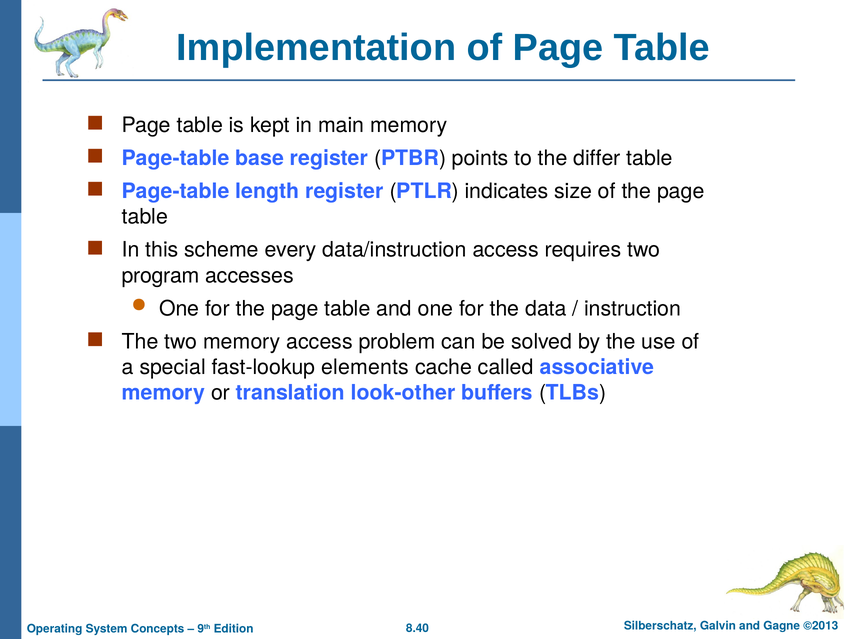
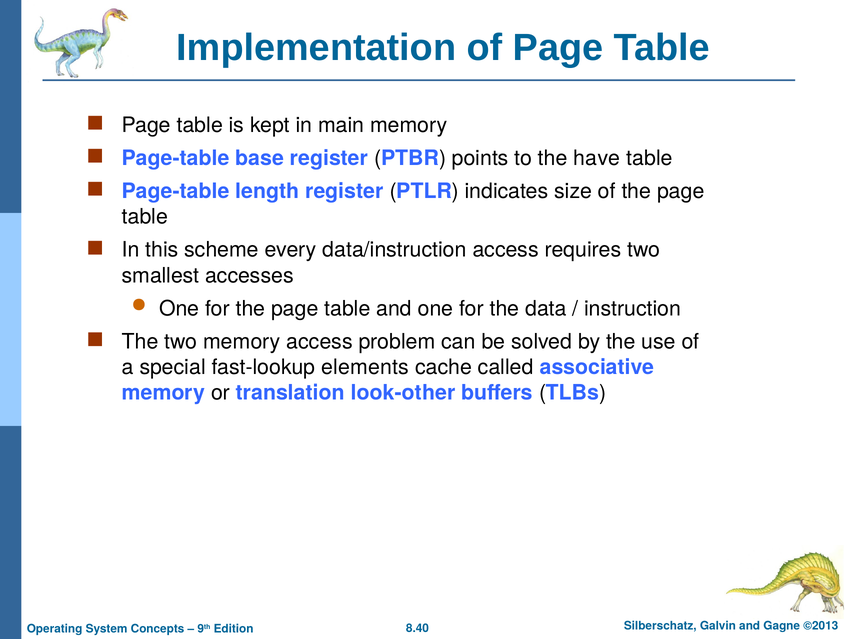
differ: differ -> have
program: program -> smallest
